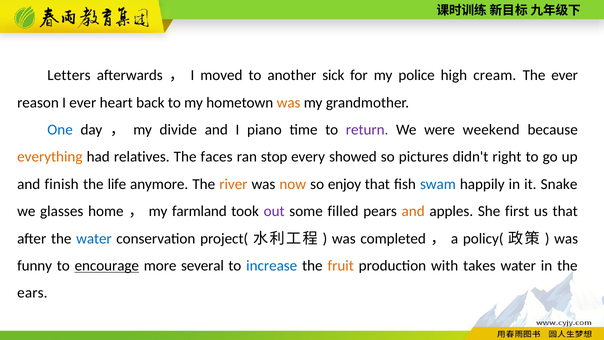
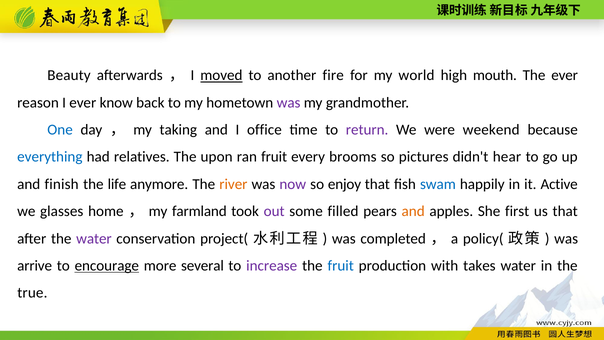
Letters: Letters -> Beauty
moved underline: none -> present
sick: sick -> fire
police: police -> world
cream: cream -> mouth
heart: heart -> know
was at (289, 102) colour: orange -> purple
divide: divide -> taking
piano: piano -> office
everything colour: orange -> blue
faces: faces -> upon
ran stop: stop -> fruit
showed: showed -> brooms
right: right -> hear
now colour: orange -> purple
Snake: Snake -> Active
water at (94, 238) colour: blue -> purple
funny: funny -> arrive
increase colour: blue -> purple
fruit at (341, 266) colour: orange -> blue
ears: ears -> true
